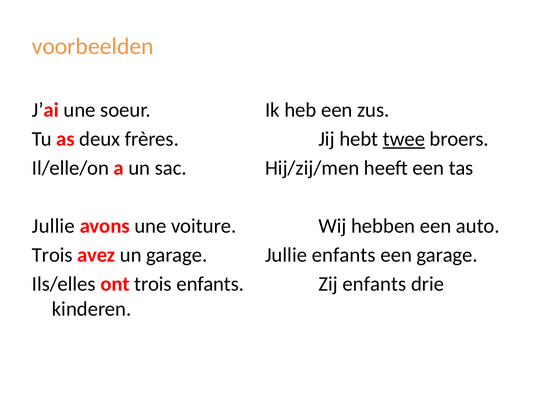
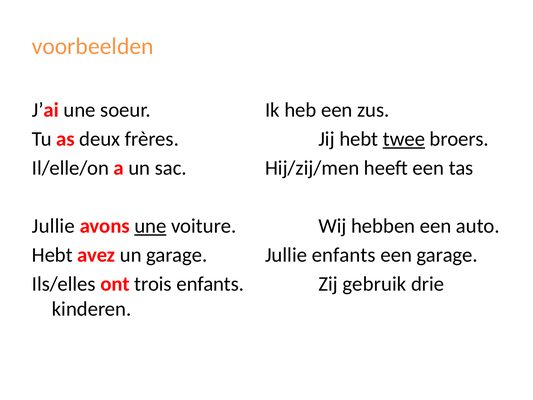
une at (150, 226) underline: none -> present
Trois at (52, 255): Trois -> Hebt
Zij enfants: enfants -> gebruik
